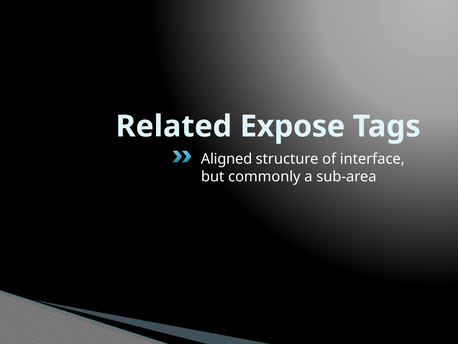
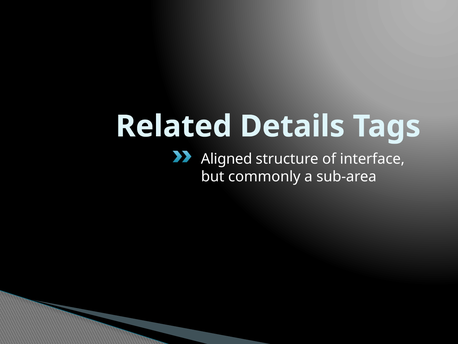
Expose: Expose -> Details
